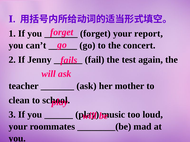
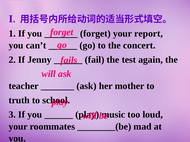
clean: clean -> truth
